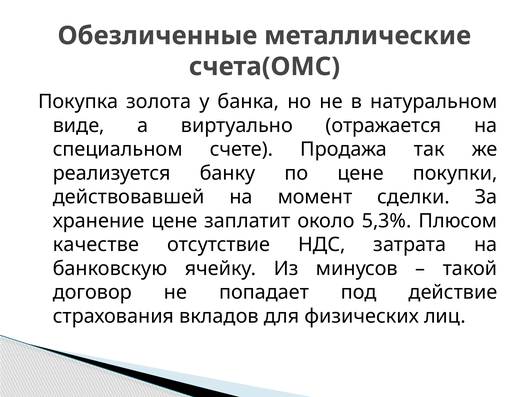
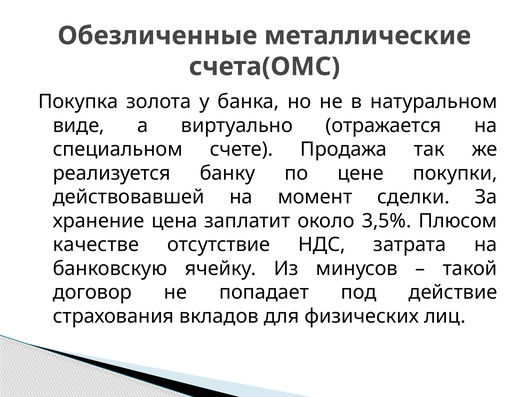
хранение цене: цене -> цена
5,3%: 5,3% -> 3,5%
